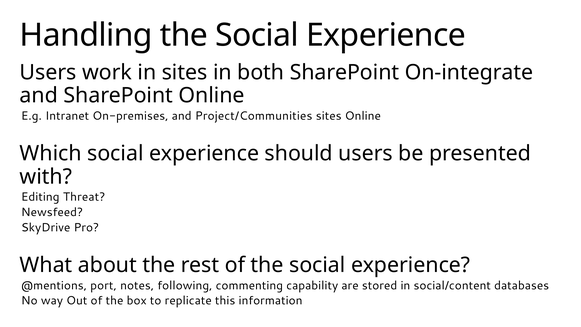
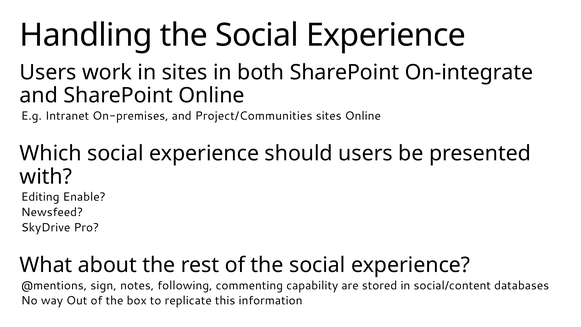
Threat: Threat -> Enable
port: port -> sign
